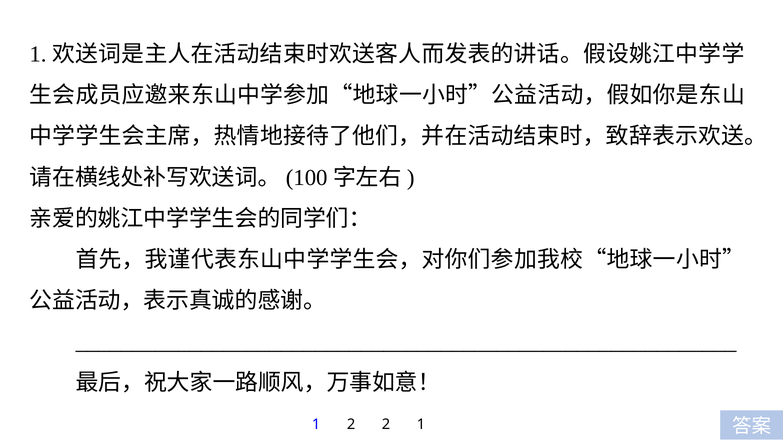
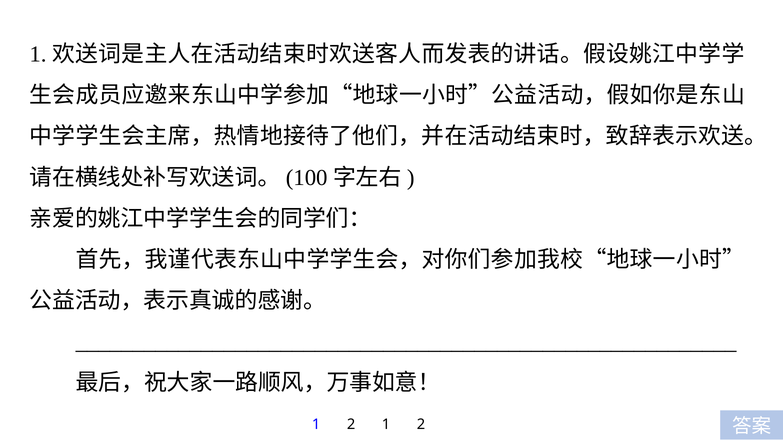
2 2: 2 -> 1
1 1: 1 -> 2
